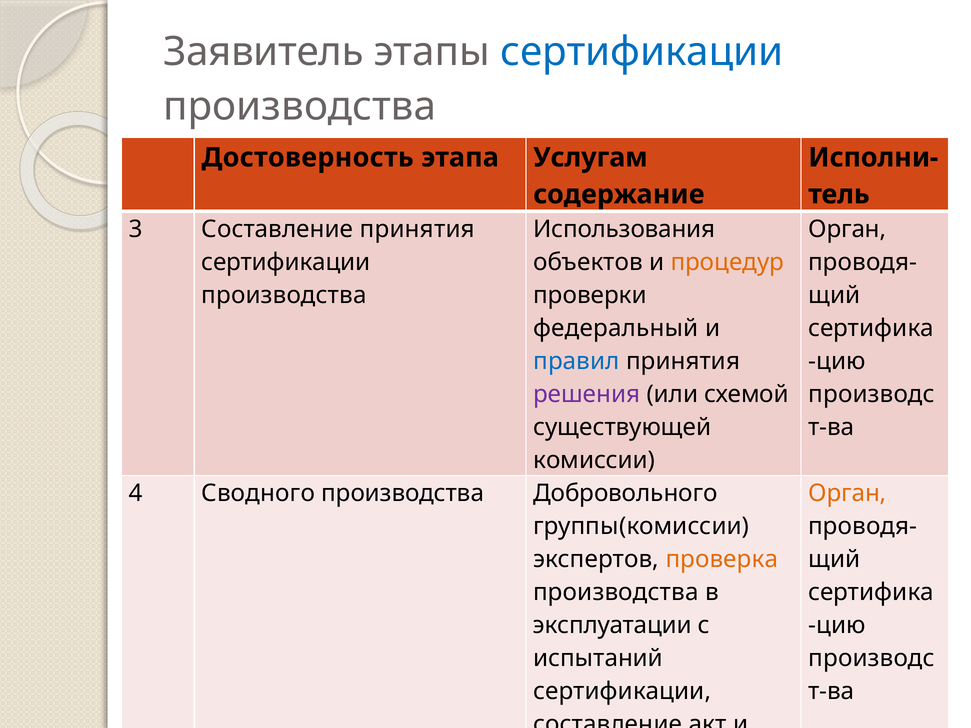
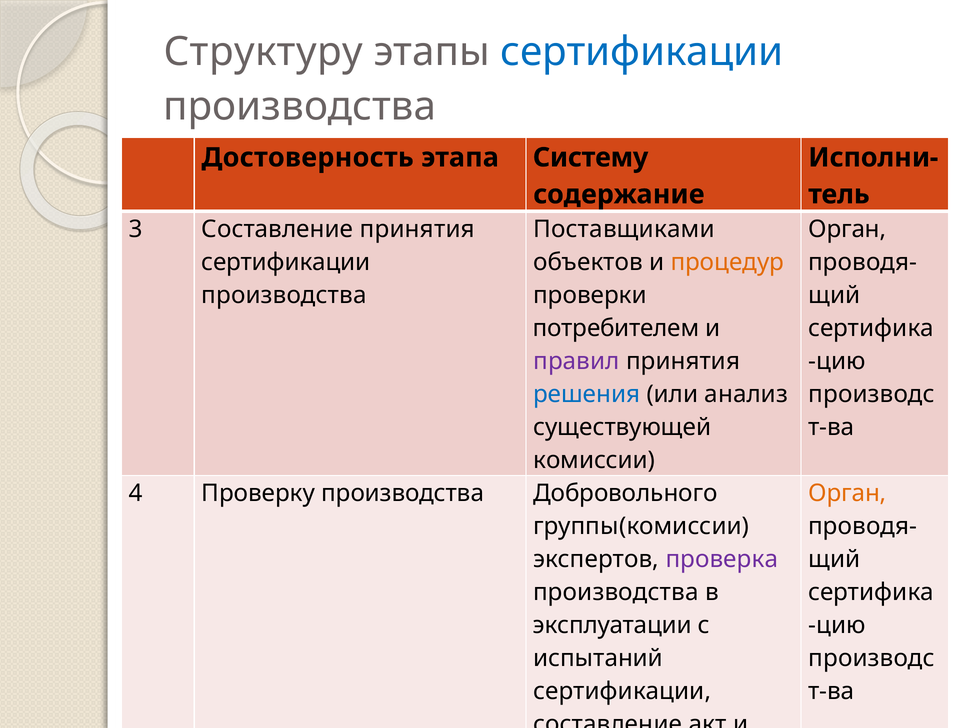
Заявитель: Заявитель -> Структуру
Услугам: Услугам -> Систему
Использования: Использования -> Поставщиками
федеральный: федеральный -> потребителем
правил colour: blue -> purple
решения colour: purple -> blue
схемой: схемой -> анализ
Сводного: Сводного -> Проверку
проверка colour: orange -> purple
